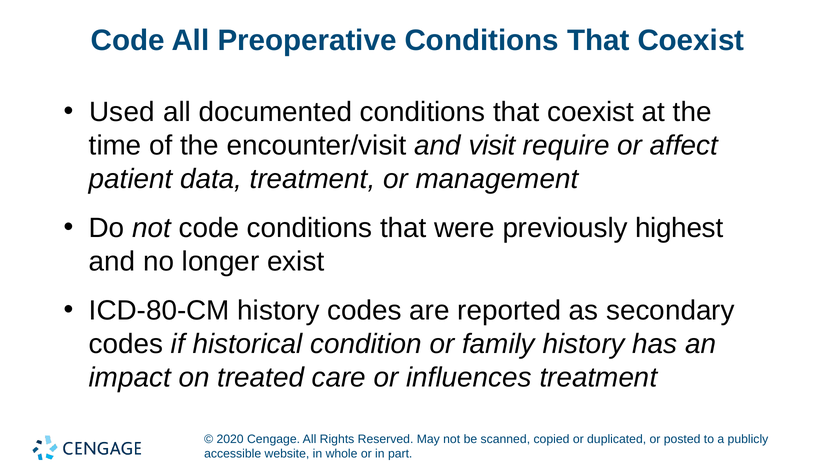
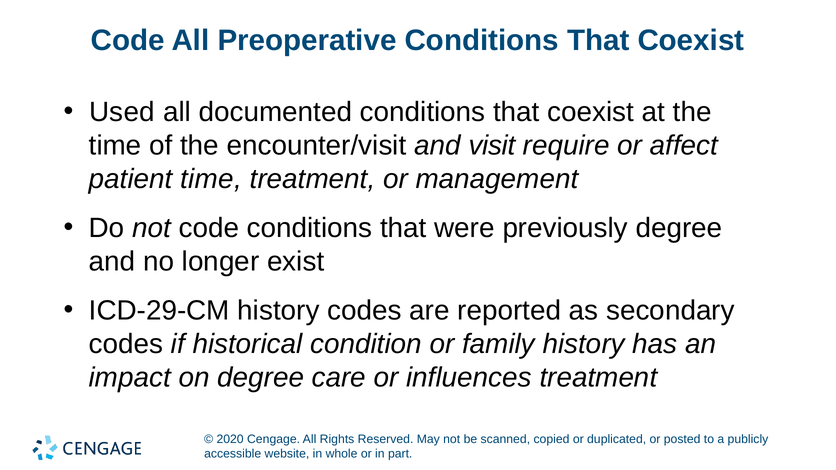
patient data: data -> time
previously highest: highest -> degree
ICD-80-CM: ICD-80-CM -> ICD-29-CM
on treated: treated -> degree
